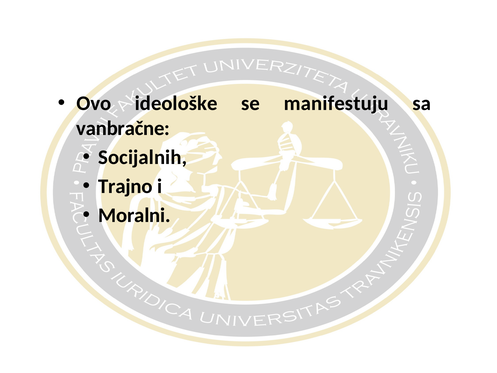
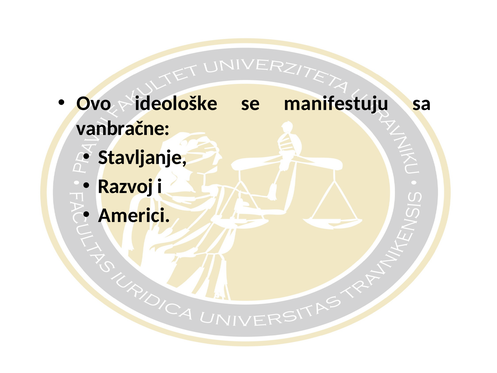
Socijalnih: Socijalnih -> Stavljanje
Trajno: Trajno -> Razvoj
Moralni: Moralni -> Americi
